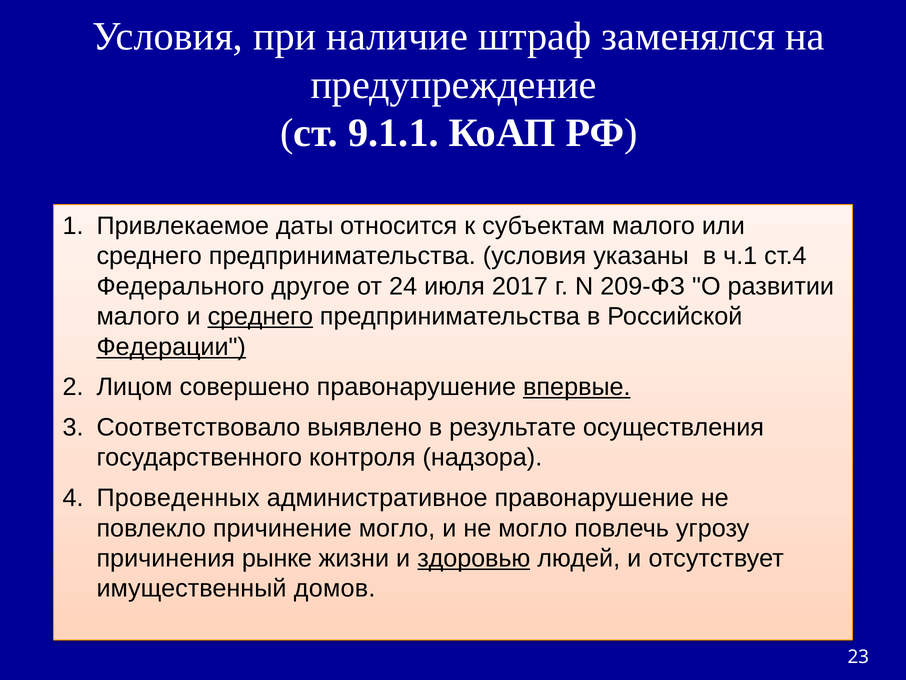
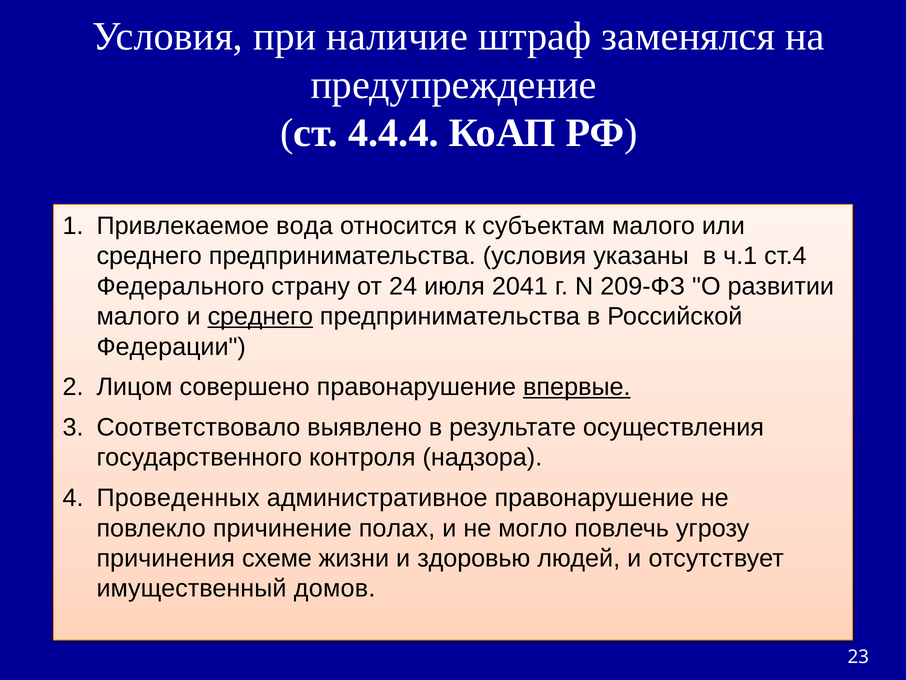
9.1.1: 9.1.1 -> 4.4.4
даты: даты -> вода
другое: другое -> страну
2017: 2017 -> 2041
Федерации underline: present -> none
причинение могло: могло -> полах
рынке: рынке -> схеме
здоровью underline: present -> none
